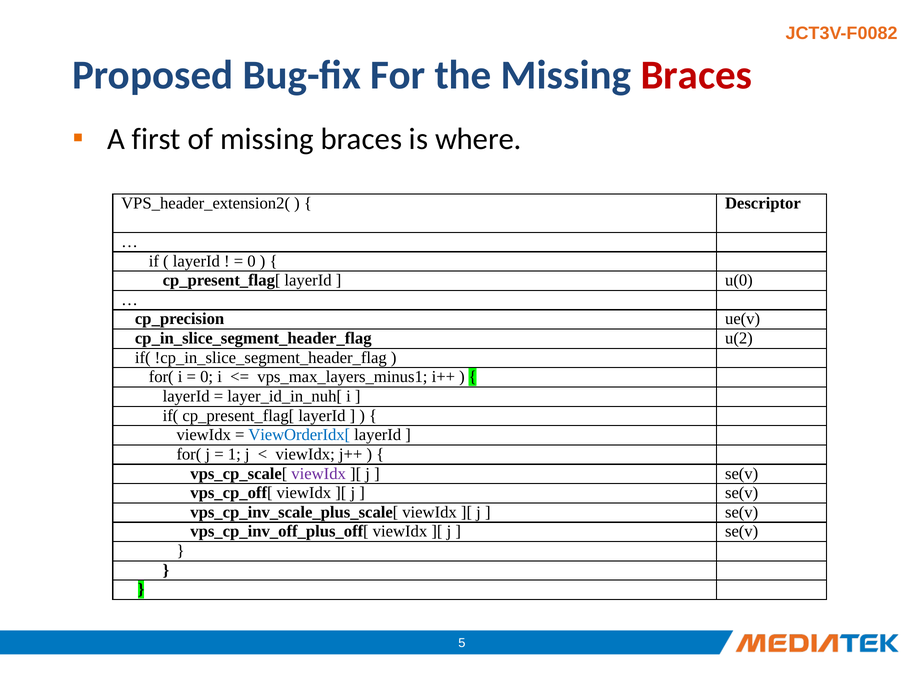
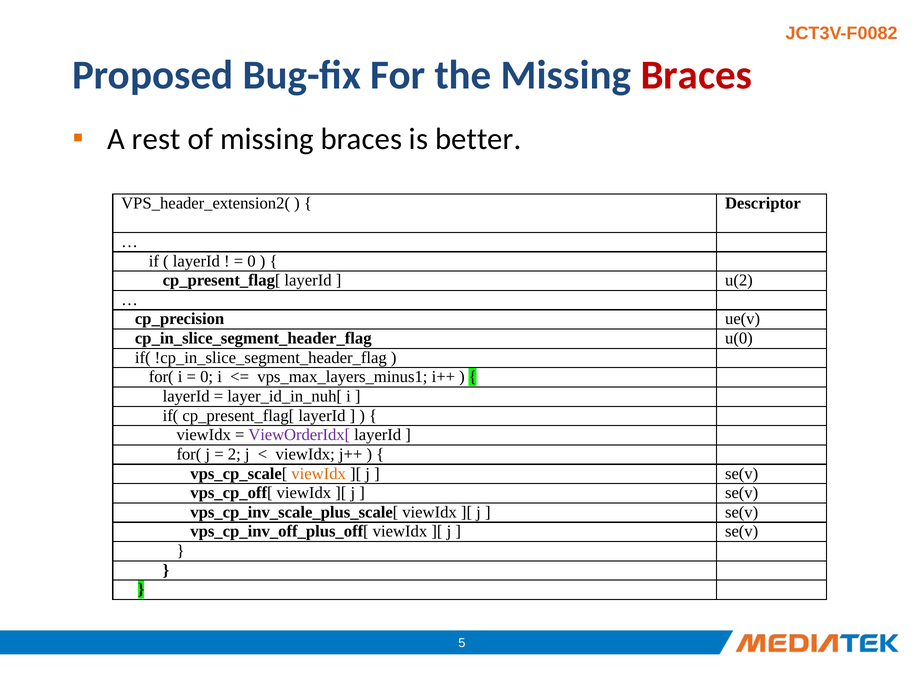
first: first -> rest
where: where -> better
u(0: u(0 -> u(2
u(2: u(2 -> u(0
ViewOrderIdx[ colour: blue -> purple
1: 1 -> 2
viewIdx at (319, 474) colour: purple -> orange
